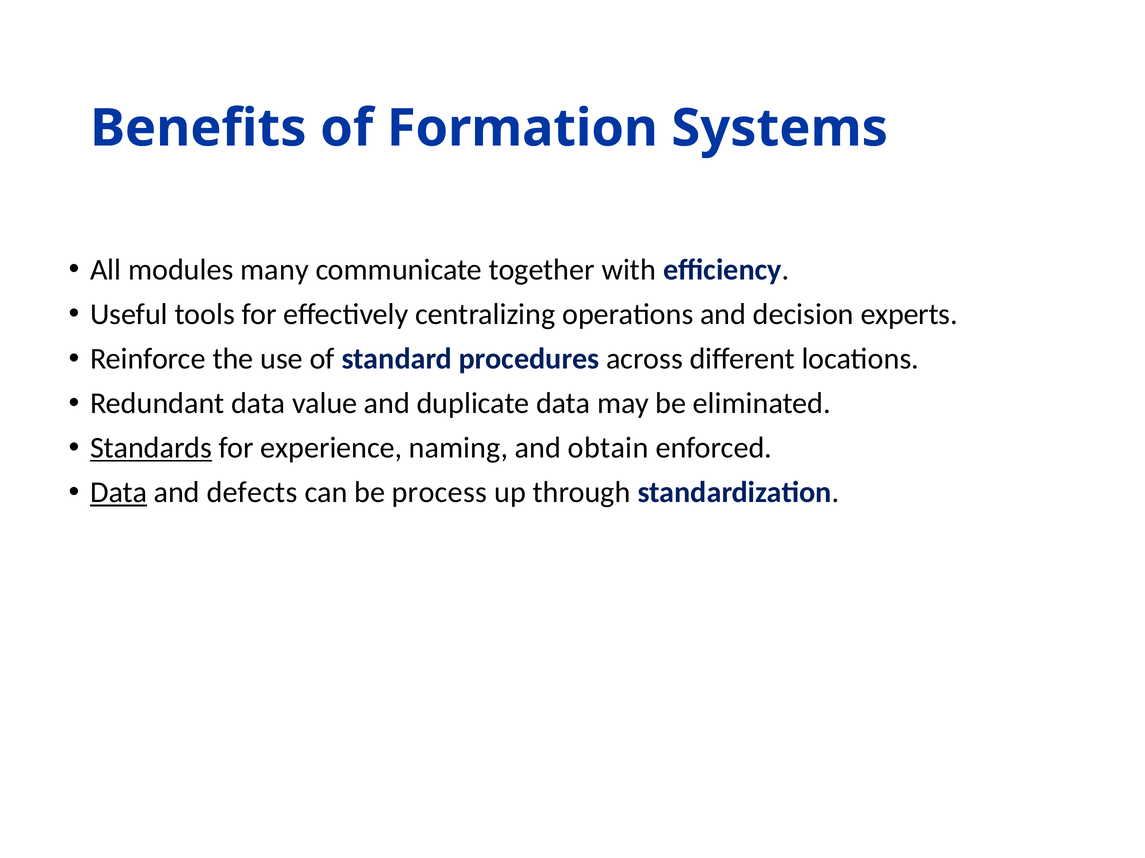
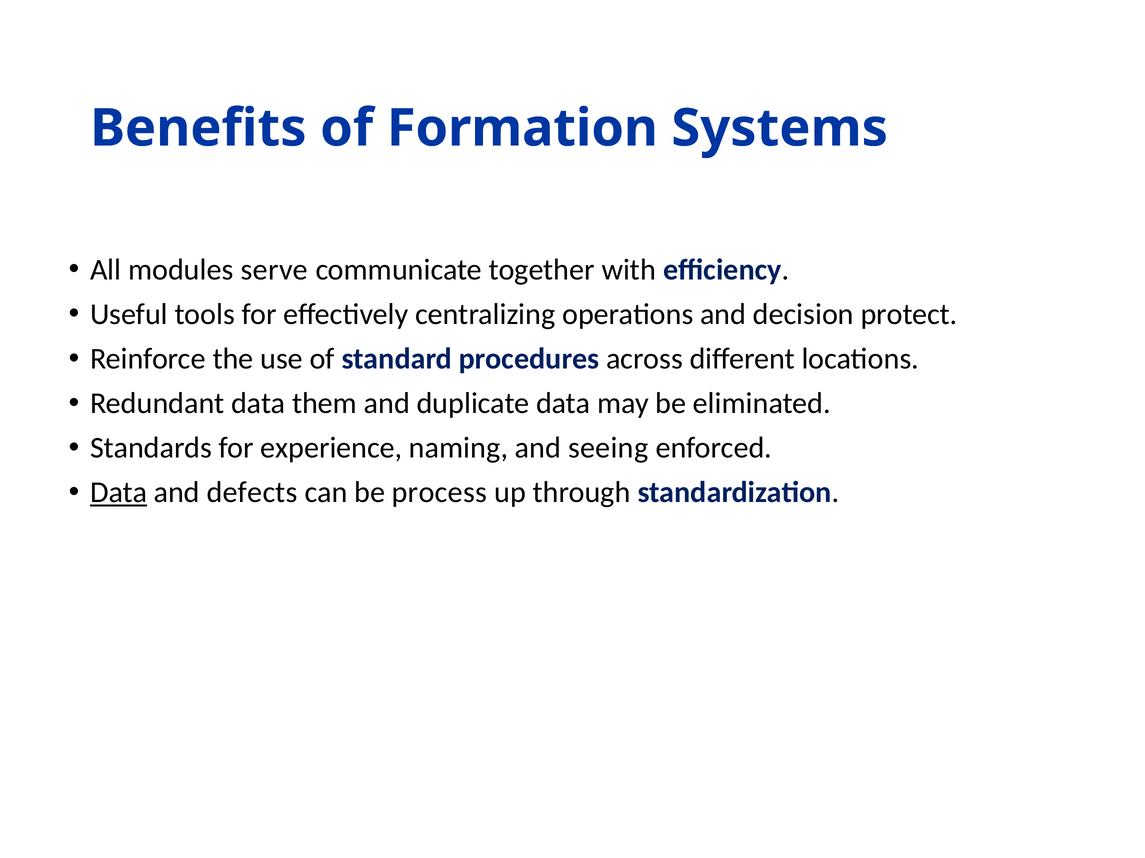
many: many -> serve
experts: experts -> protect
value: value -> them
Standards underline: present -> none
obtain: obtain -> seeing
